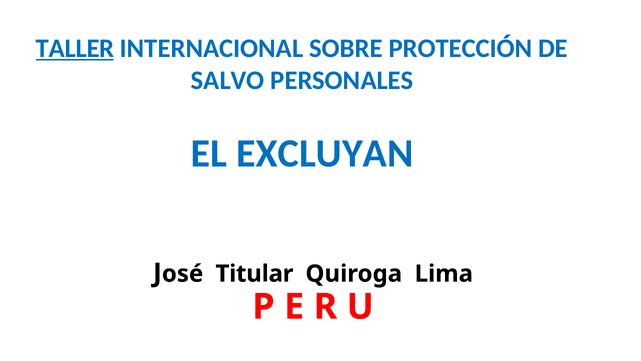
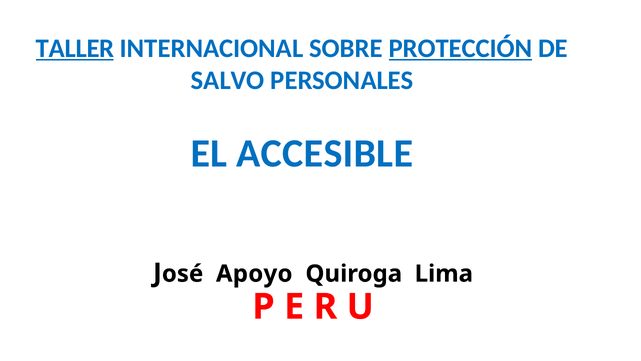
PROTECCIÓN underline: none -> present
EXCLUYAN: EXCLUYAN -> ACCESIBLE
Titular: Titular -> Apoyo
